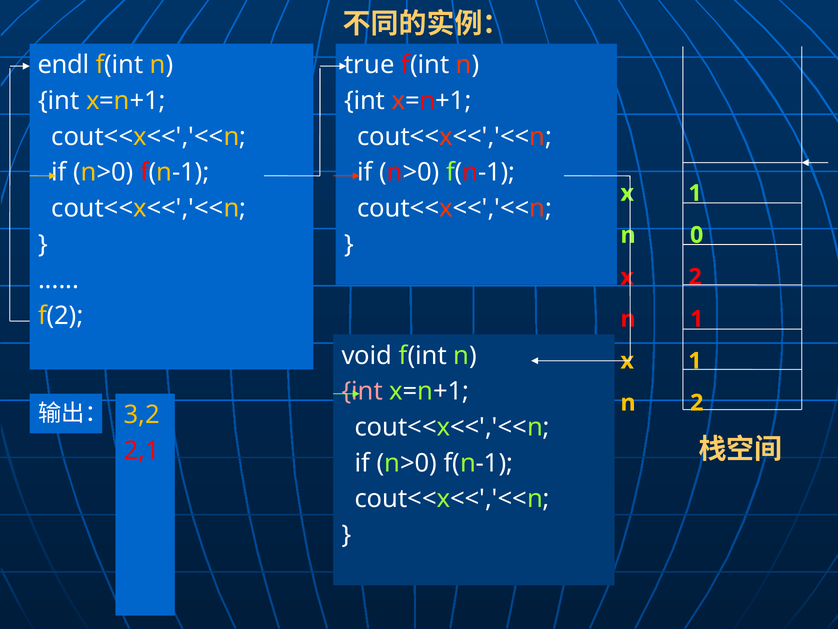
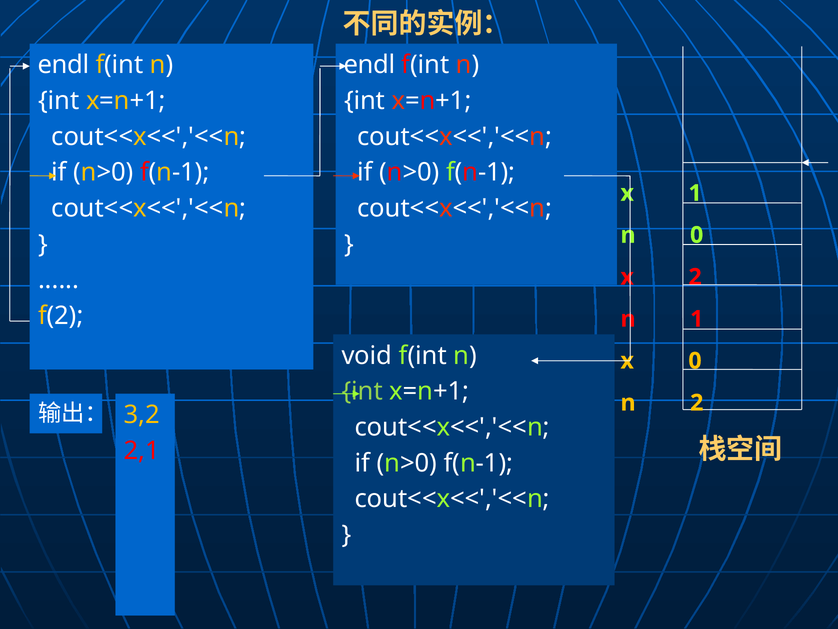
true at (369, 65): true -> endl
1 at (695, 361): 1 -> 0
int at (362, 391) colour: pink -> light green
